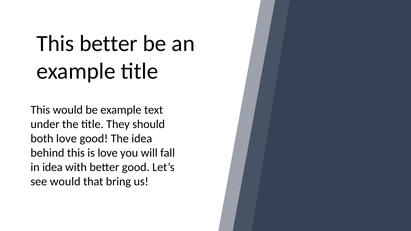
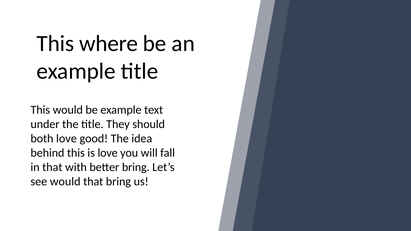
This better: better -> where
in idea: idea -> that
better good: good -> bring
